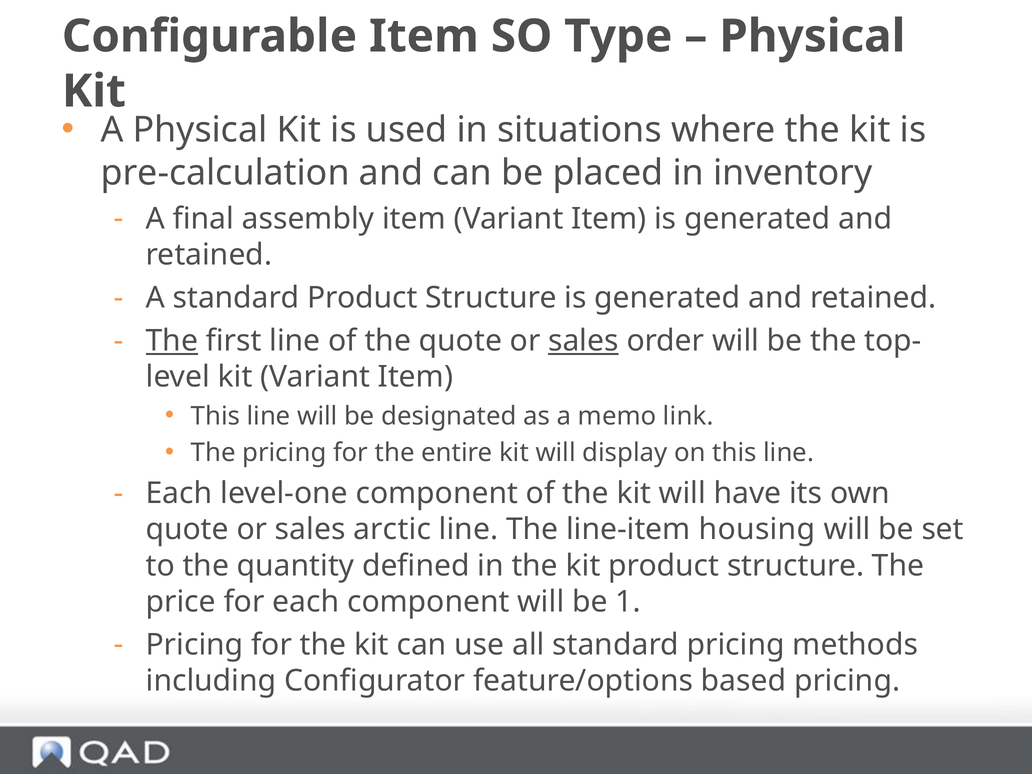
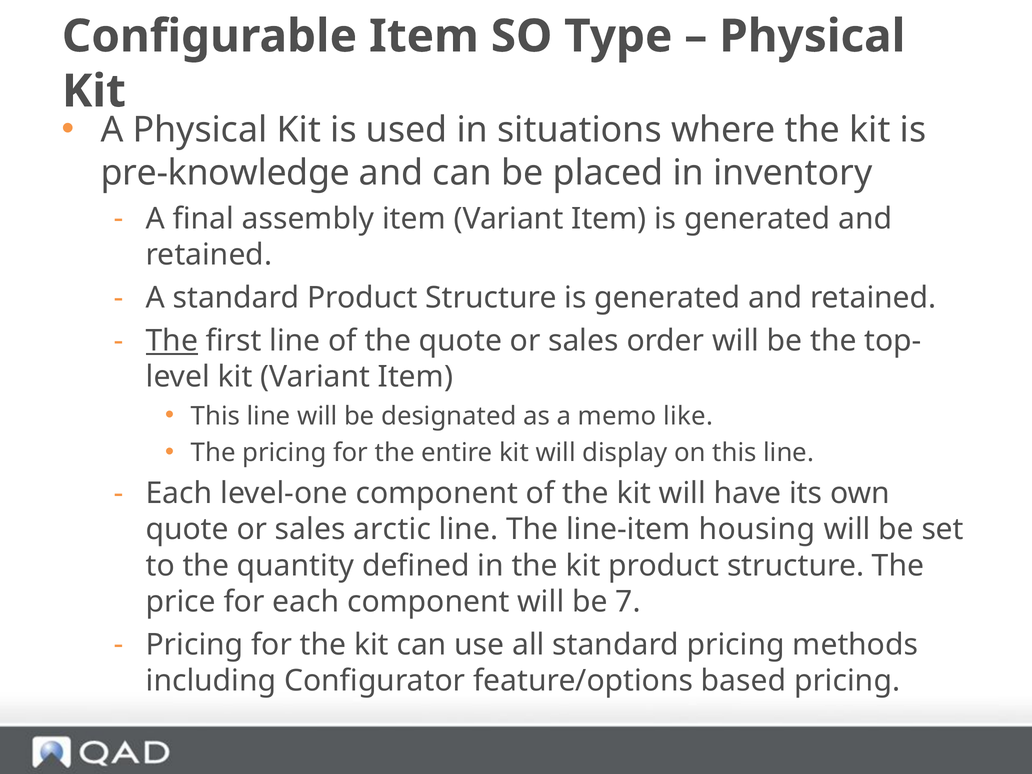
pre-calculation: pre-calculation -> pre-knowledge
sales at (583, 341) underline: present -> none
link: link -> like
1: 1 -> 7
